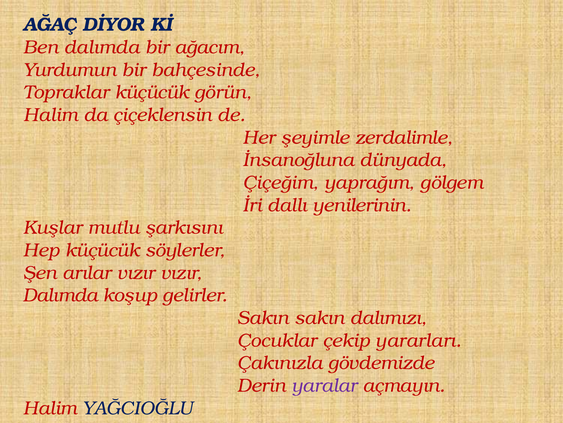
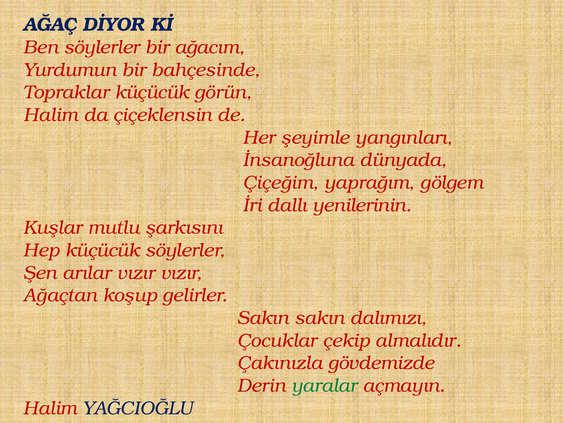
Ben dalımda: dalımda -> söylerler
zerdalimle: zerdalimle -> yangınları
Dalımda at (60, 295): Dalımda -> Ağaçtan
yararları: yararları -> almalıdır
yaralar colour: purple -> green
